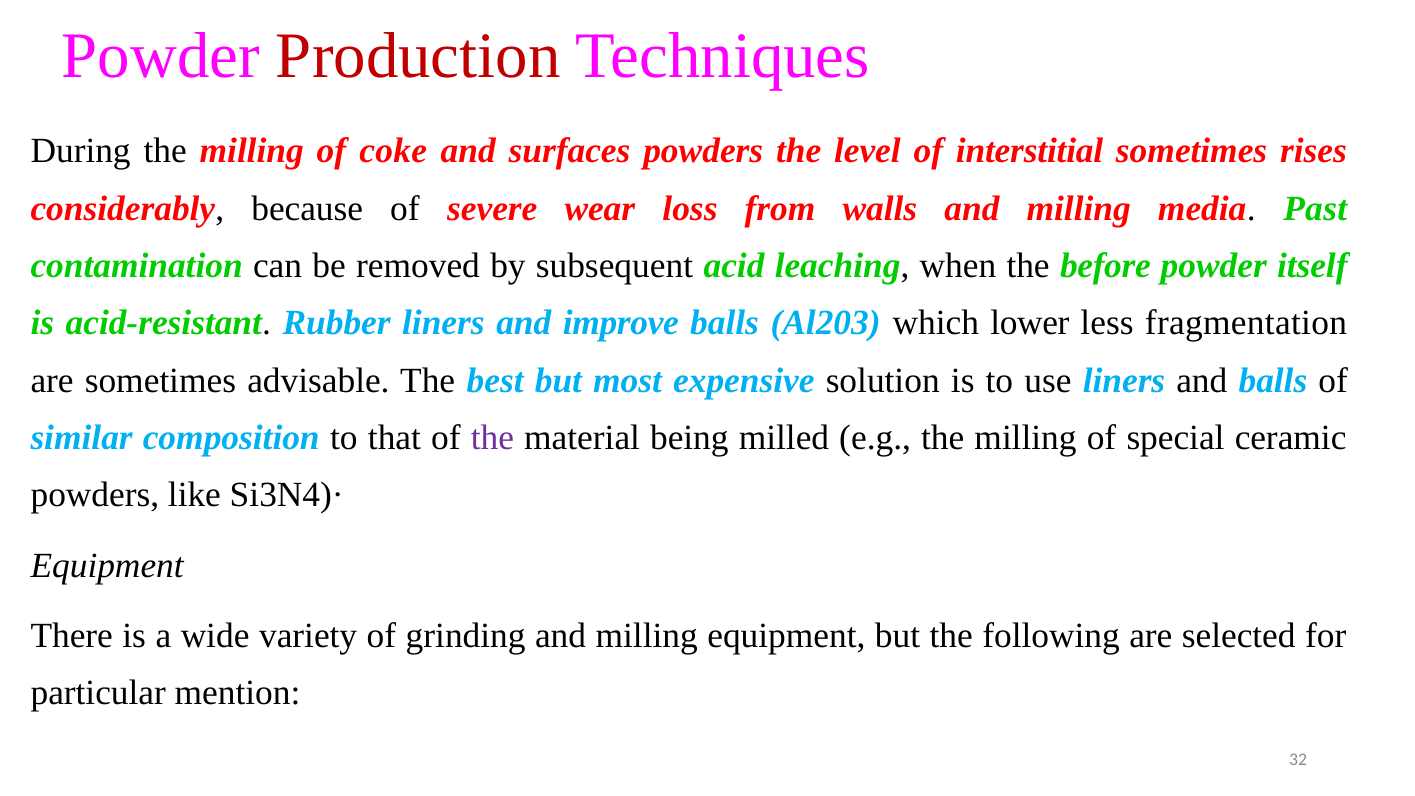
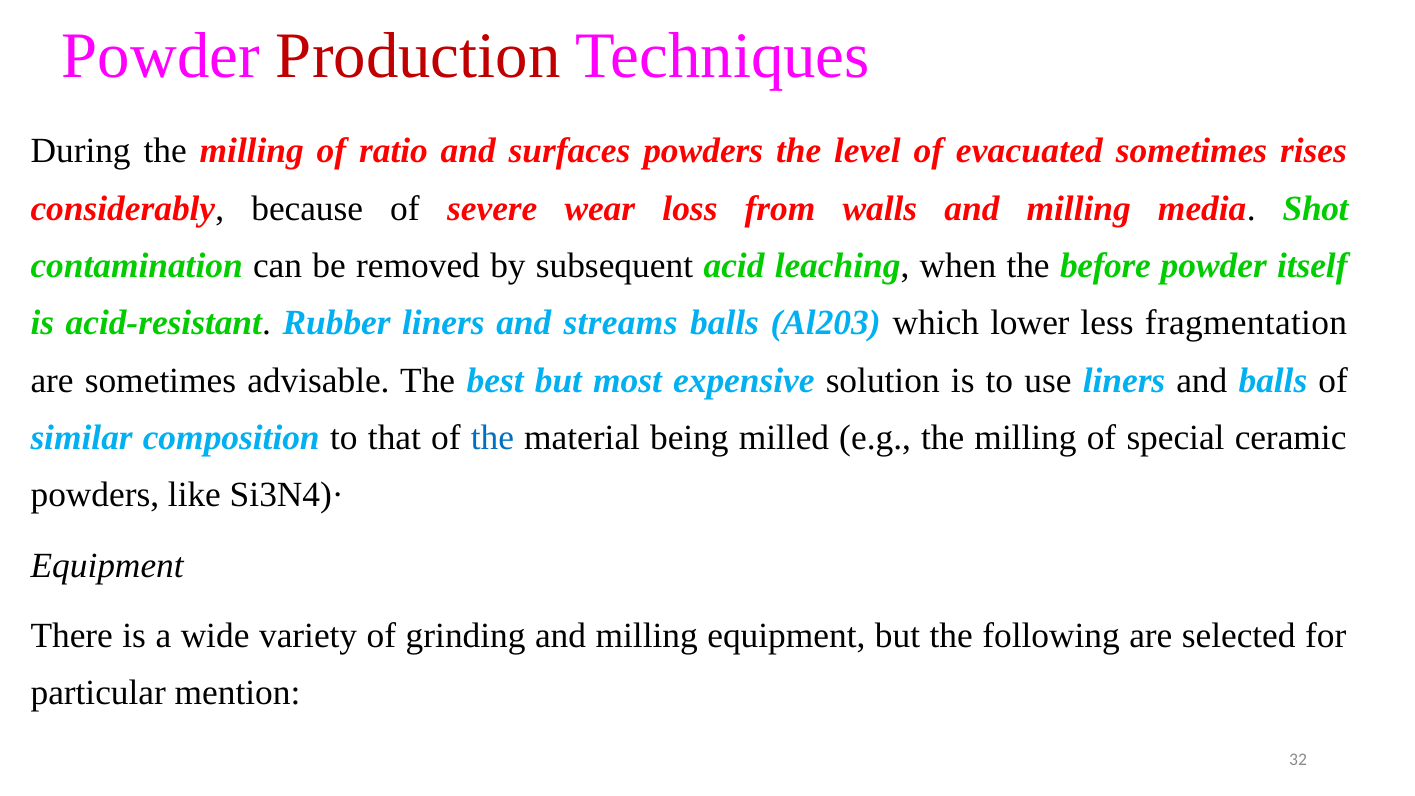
coke: coke -> ratio
interstitial: interstitial -> evacuated
Past: Past -> Shot
improve: improve -> streams
the at (492, 438) colour: purple -> blue
